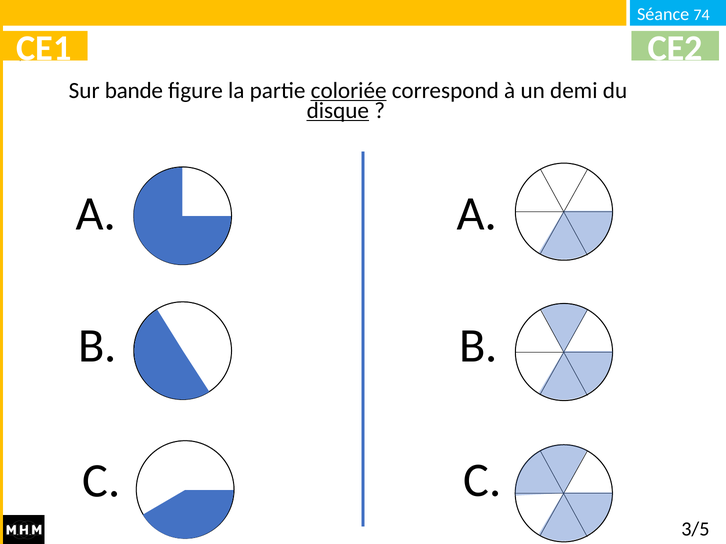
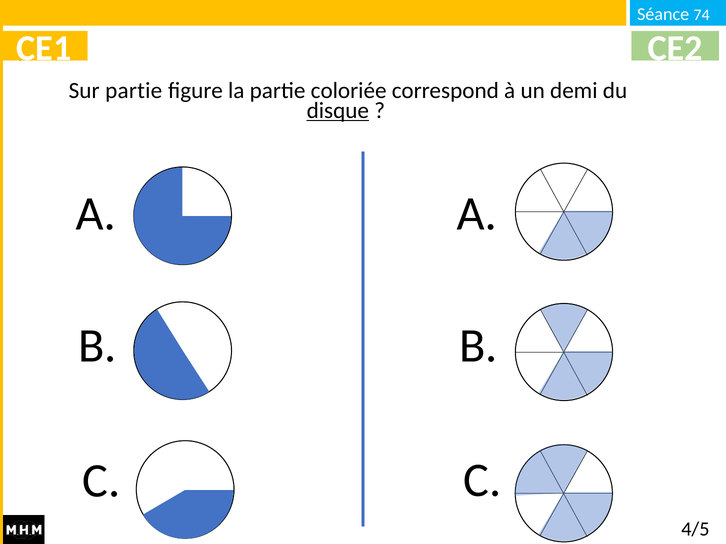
Sur bande: bande -> partie
coloriée underline: present -> none
3/5: 3/5 -> 4/5
